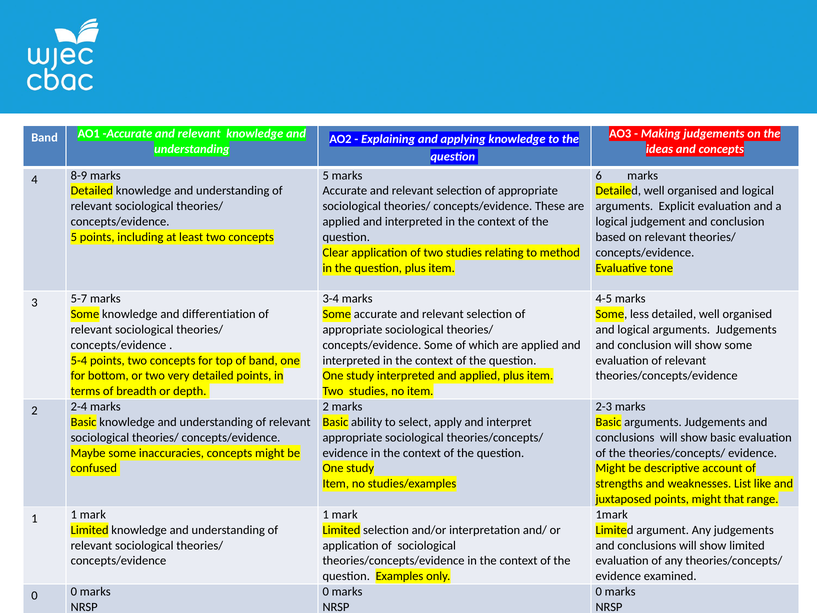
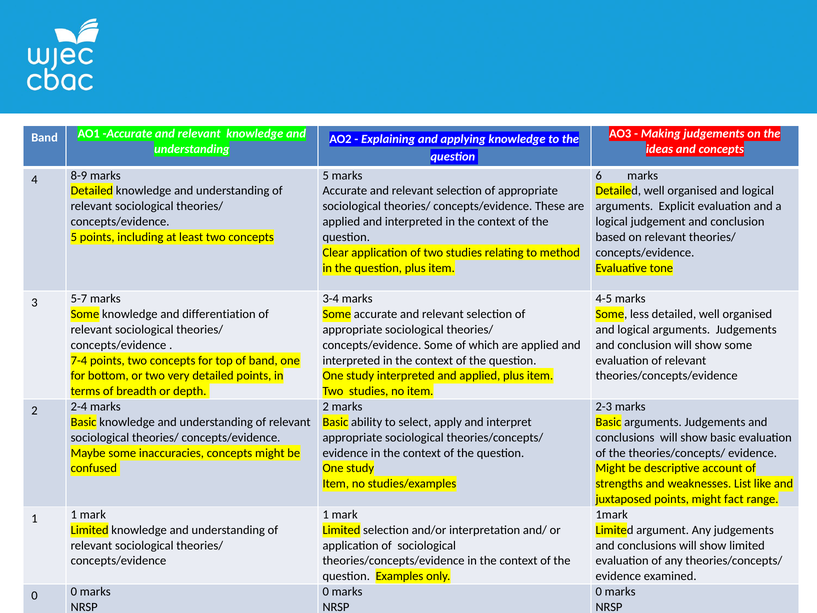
5-4: 5-4 -> 7-4
that: that -> fact
